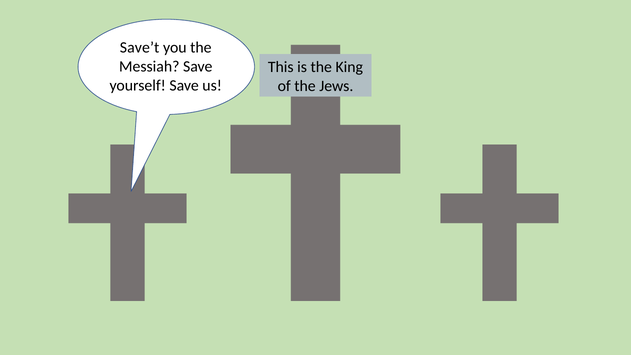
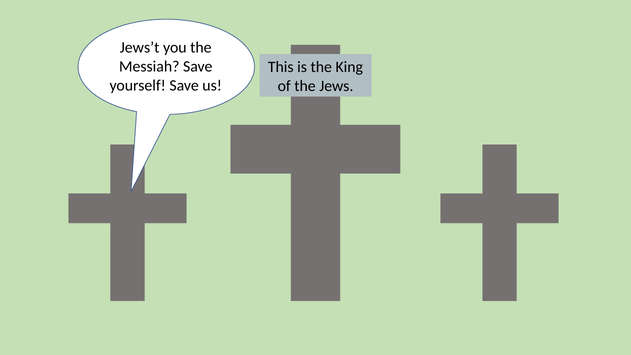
Save’t: Save’t -> Jews’t
